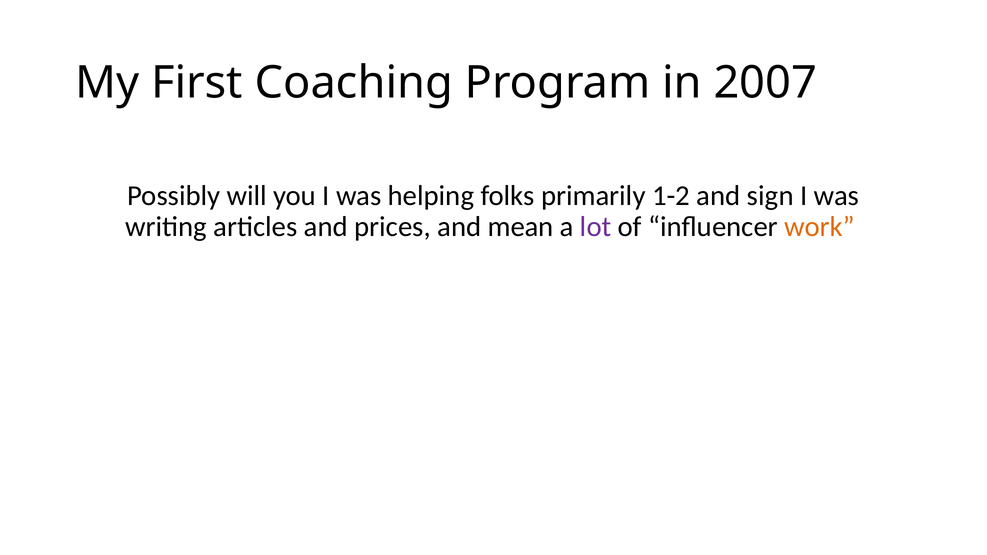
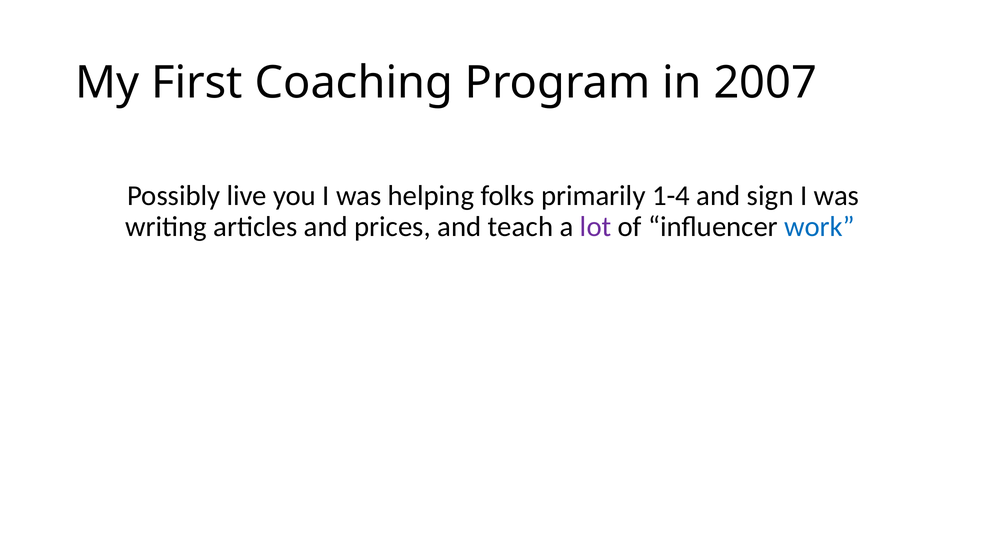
will: will -> live
1-2: 1-2 -> 1-4
mean: mean -> teach
work colour: orange -> blue
